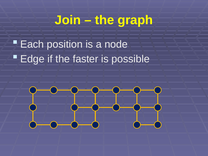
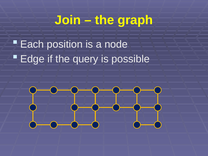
faster: faster -> query
